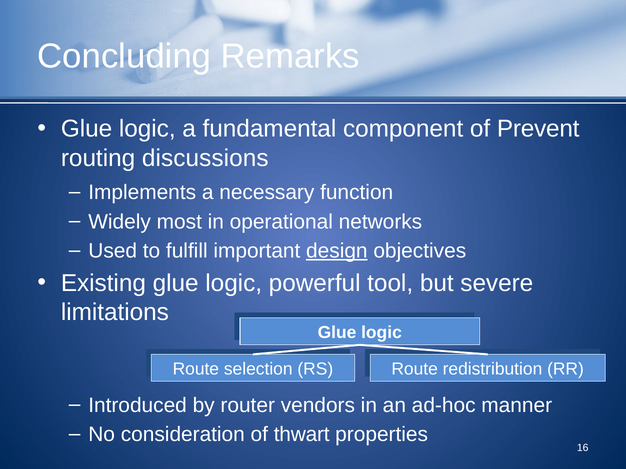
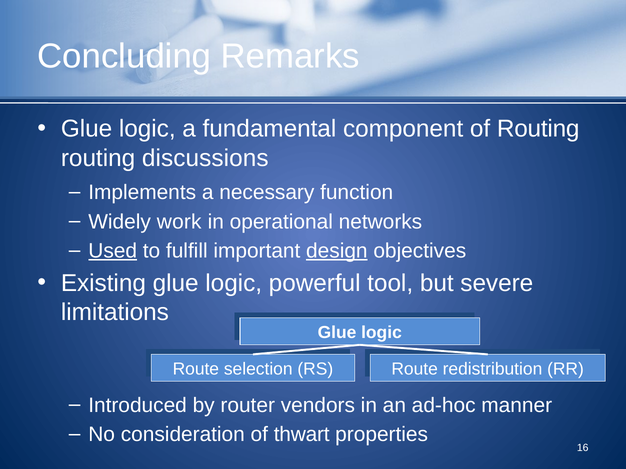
of Prevent: Prevent -> Routing
most: most -> work
Used underline: none -> present
